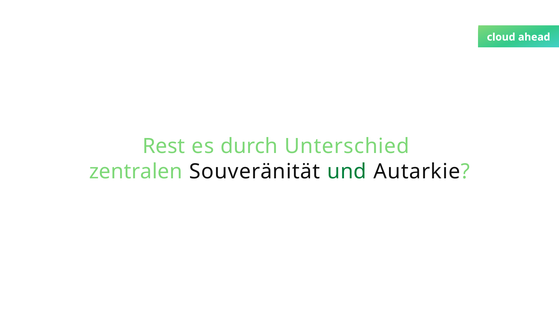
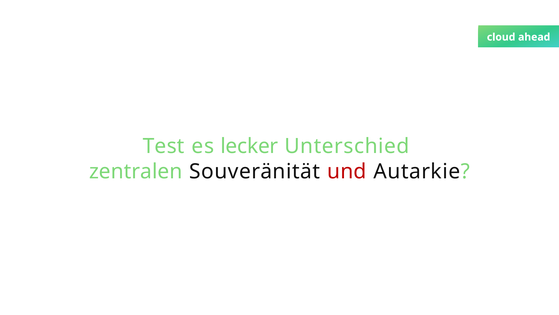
Rest: Rest -> Test
durch: durch -> lecker
und colour: green -> red
